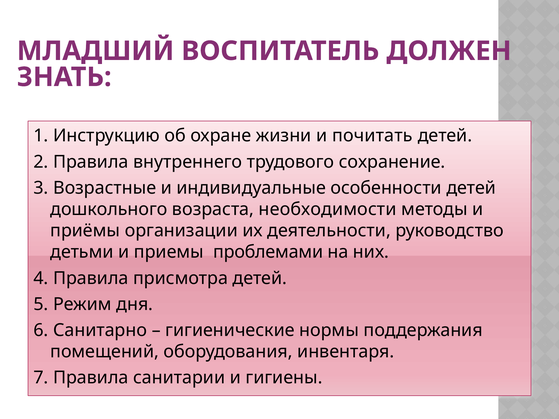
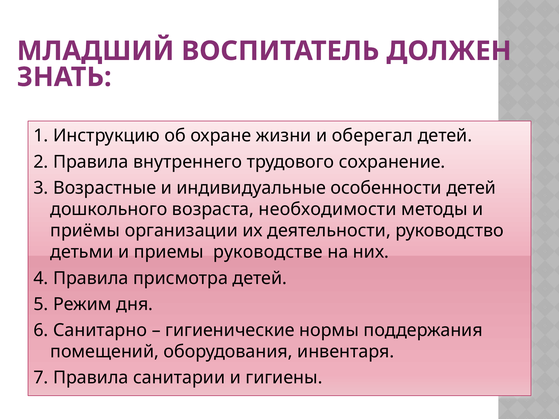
почитать: почитать -> оберегал
проблемами: проблемами -> руководстве
